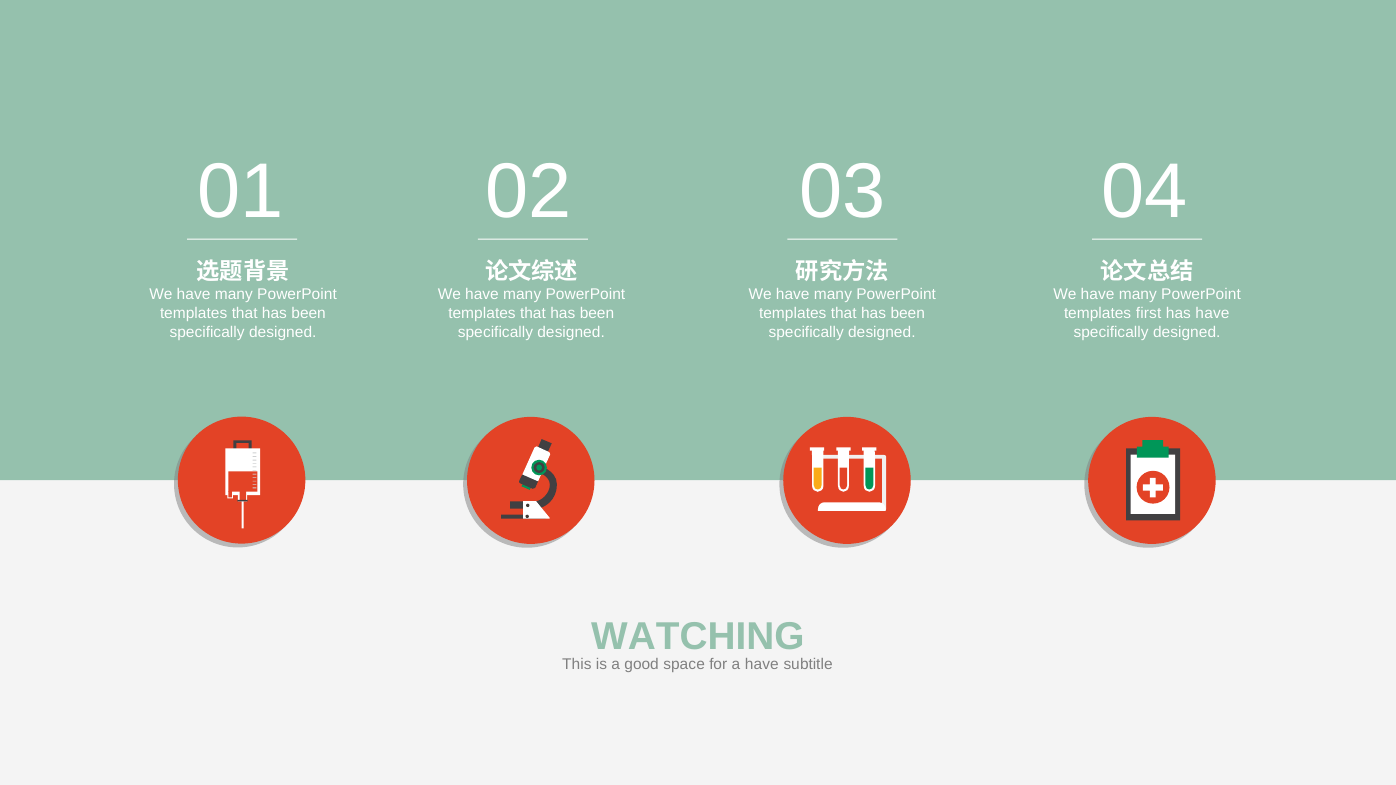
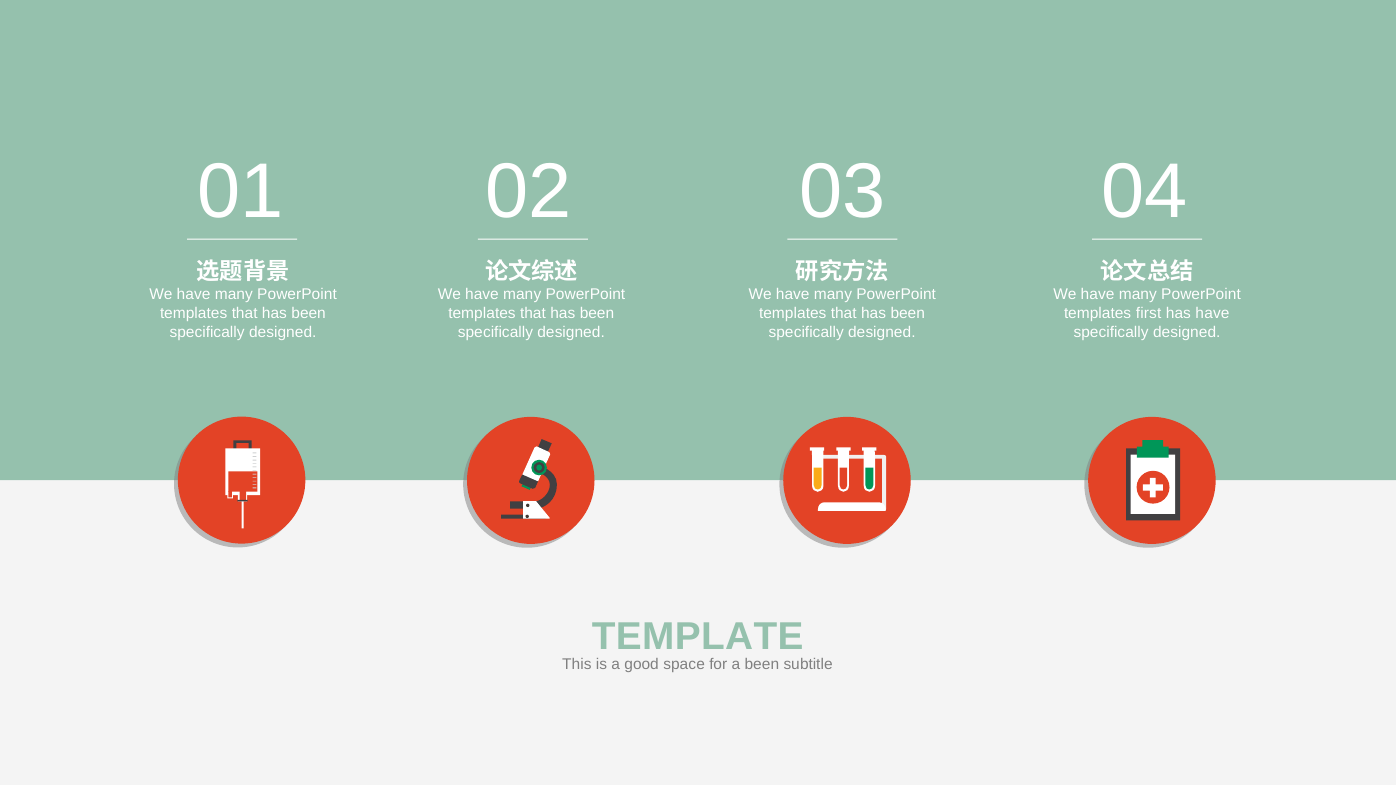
WATCHING: WATCHING -> TEMPLATE
a have: have -> been
